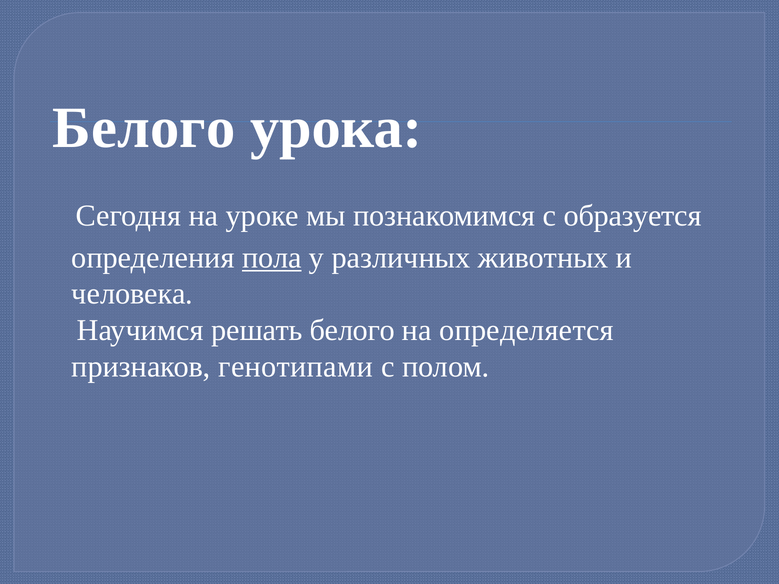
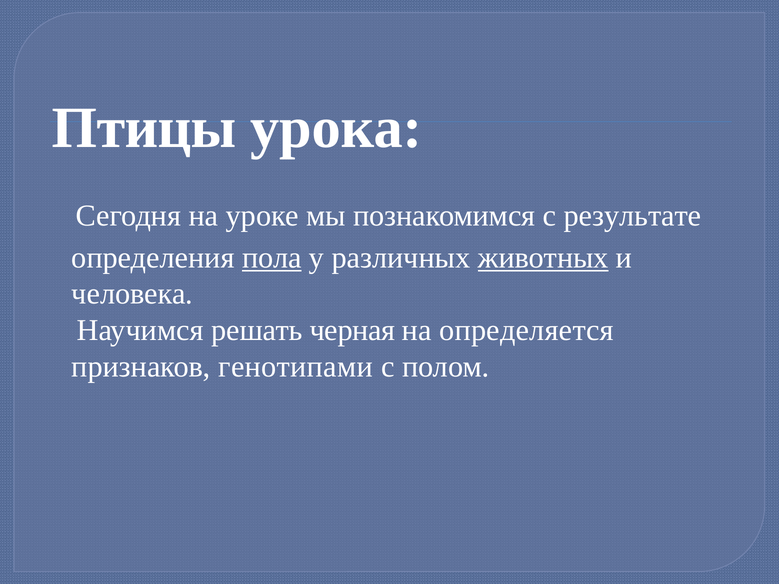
Белого at (144, 128): Белого -> Птицы
образуется: образуется -> результате
животных underline: none -> present
решать белого: белого -> черная
